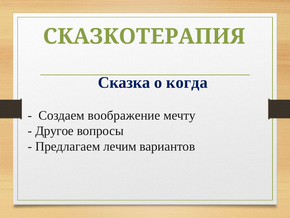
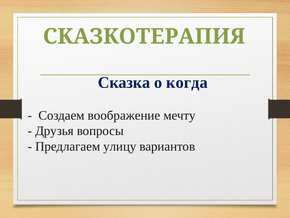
Другое: Другое -> Друзья
лечим: лечим -> улицу
